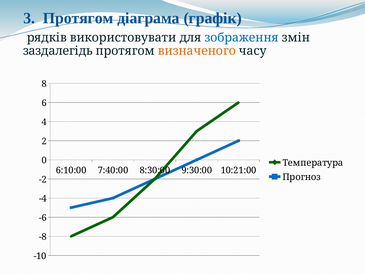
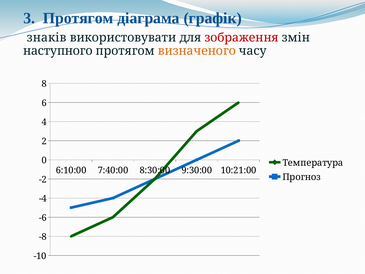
рядків: рядків -> знаків
зображення colour: blue -> red
заздалегідь: заздалегідь -> наступного
